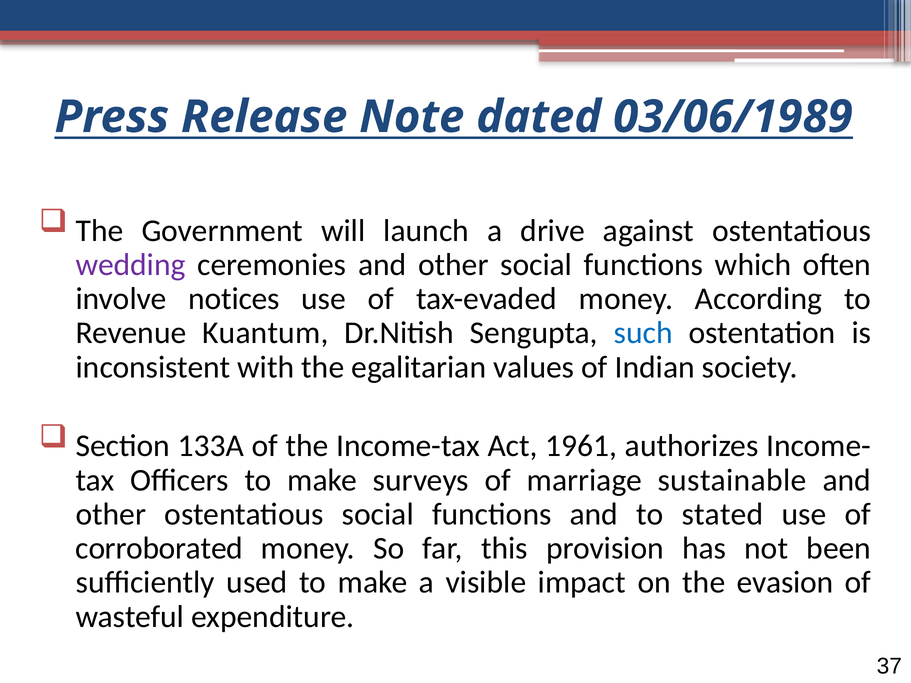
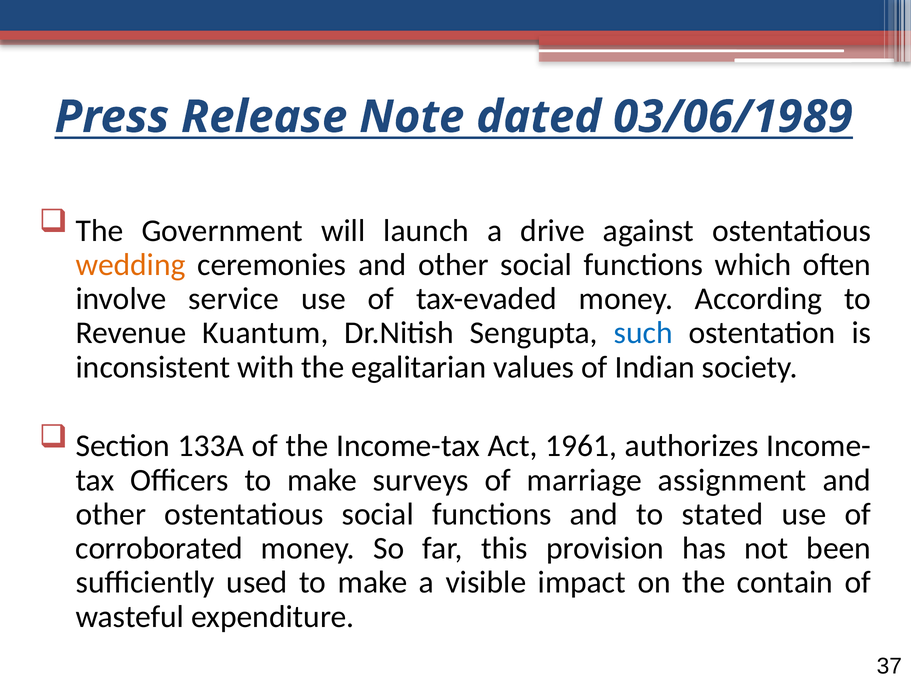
wedding colour: purple -> orange
notices: notices -> service
sustainable: sustainable -> assignment
evasion: evasion -> contain
